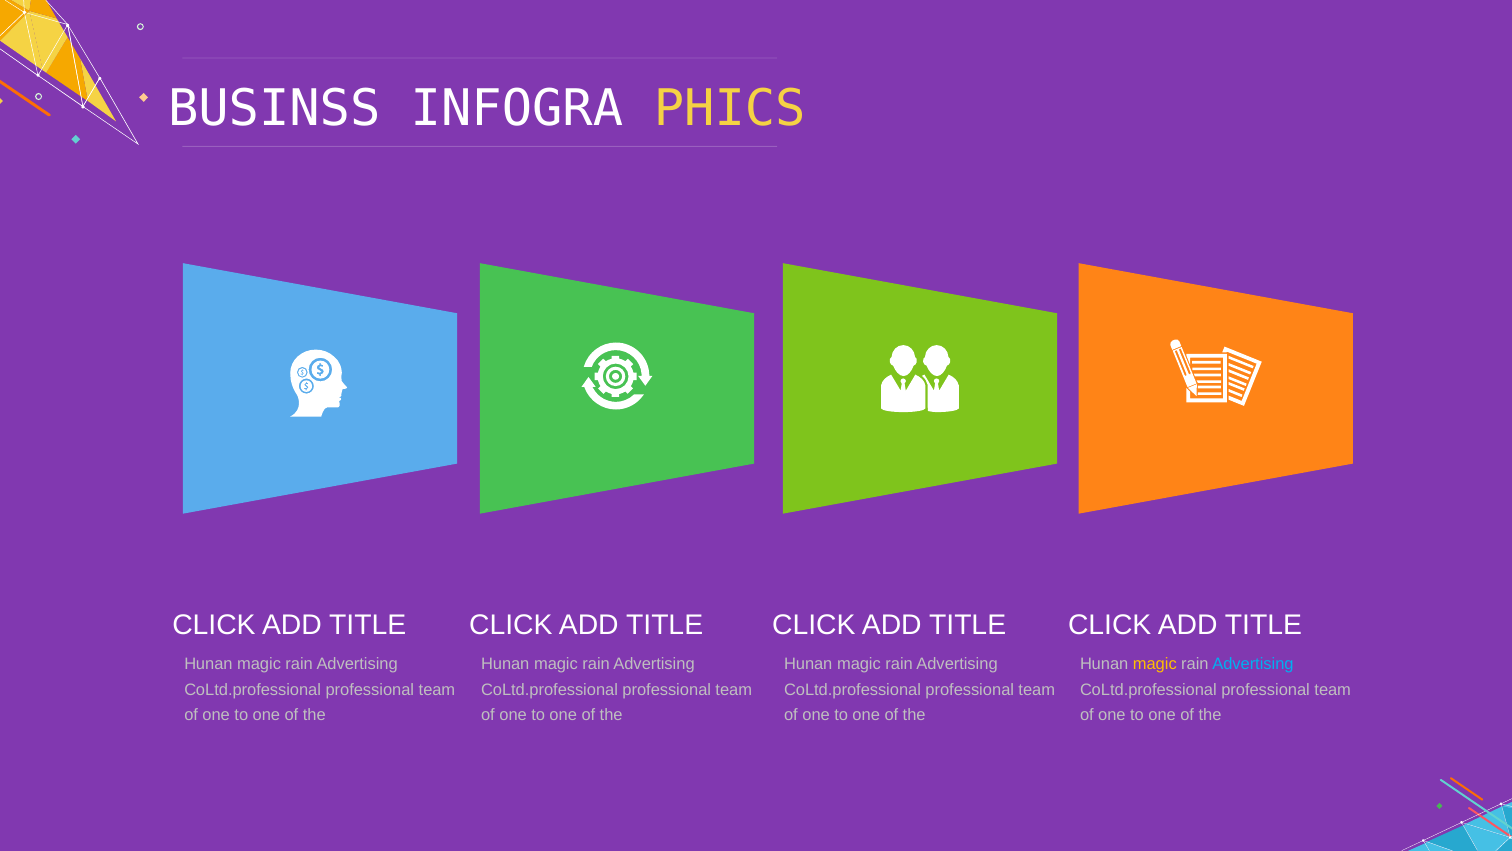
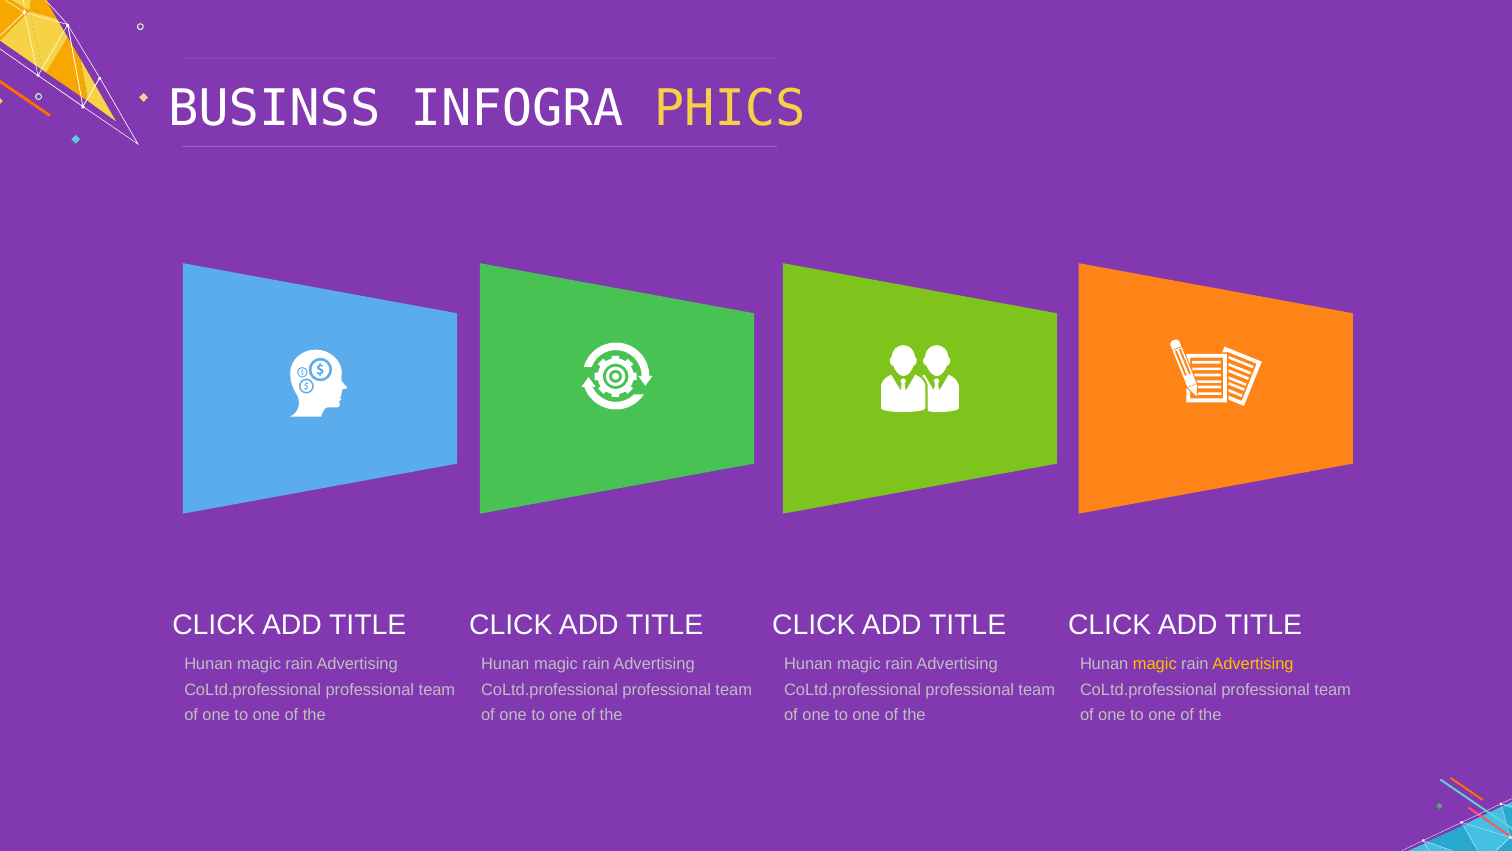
Advertising at (1253, 664) colour: light blue -> yellow
